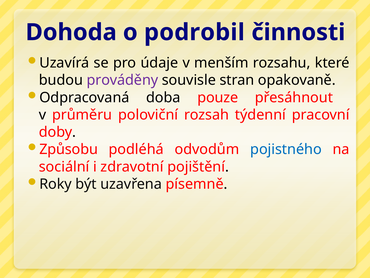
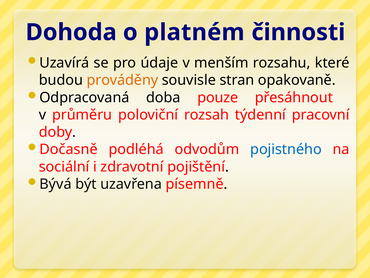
podrobil: podrobil -> platném
prováděny colour: purple -> orange
Způsobu: Způsobu -> Dočasně
Roky: Roky -> Bývá
